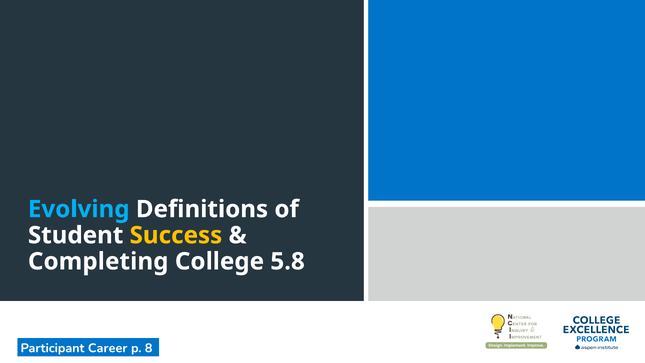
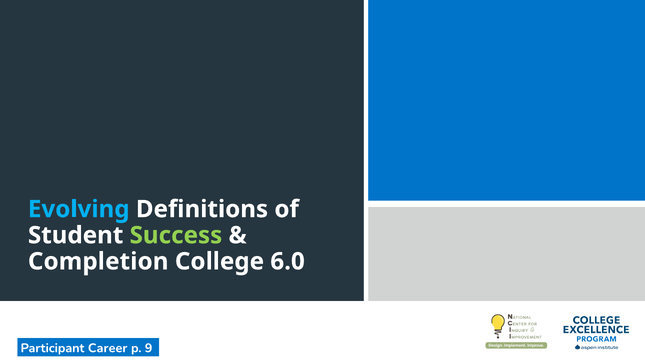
Success colour: yellow -> light green
Completing: Completing -> Completion
5.8: 5.8 -> 6.0
8: 8 -> 9
